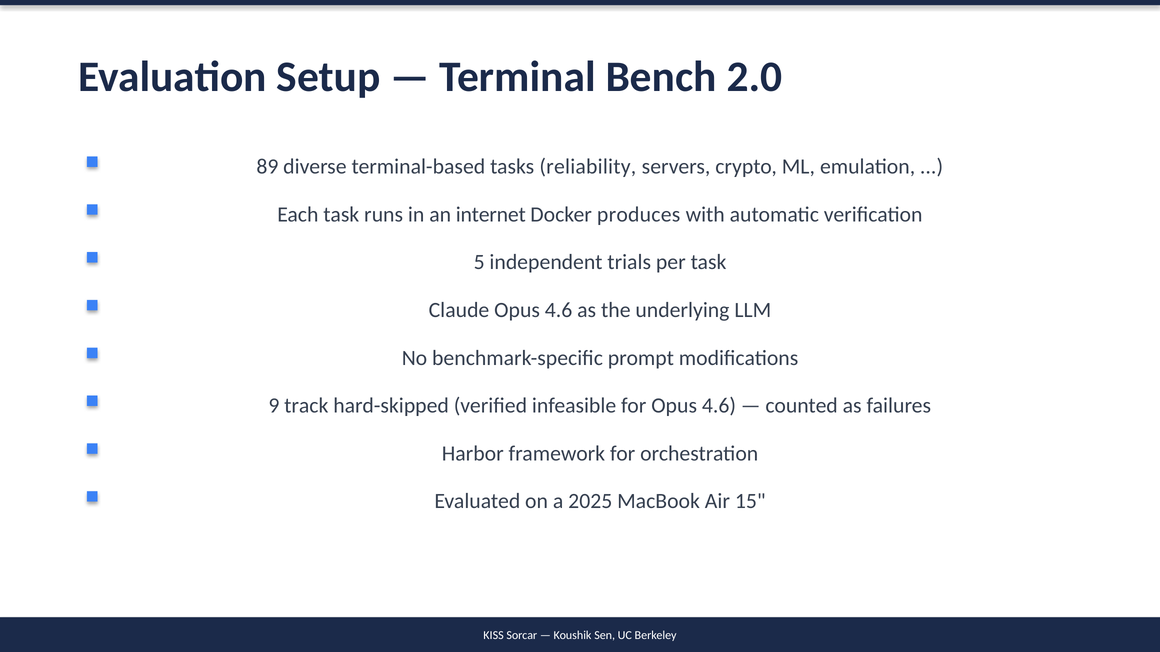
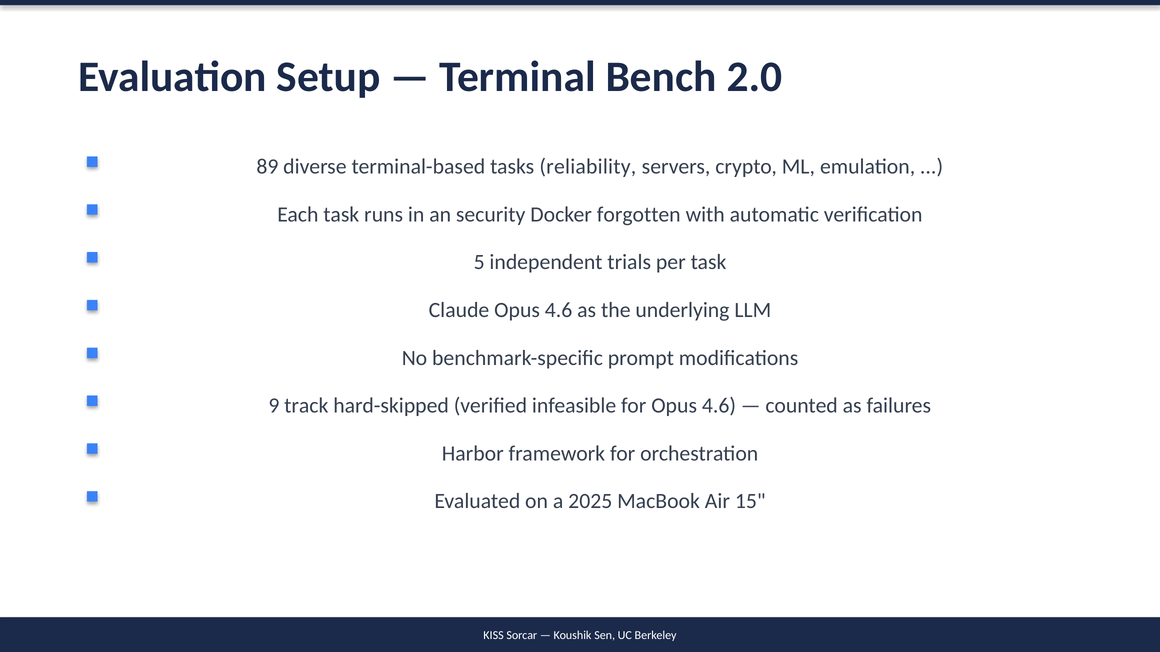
internet: internet -> security
produces: produces -> forgotten
